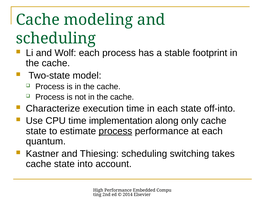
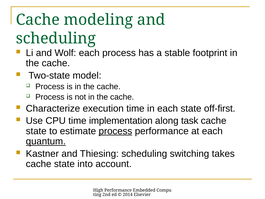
off-into: off-into -> off-first
only: only -> task
quantum underline: none -> present
